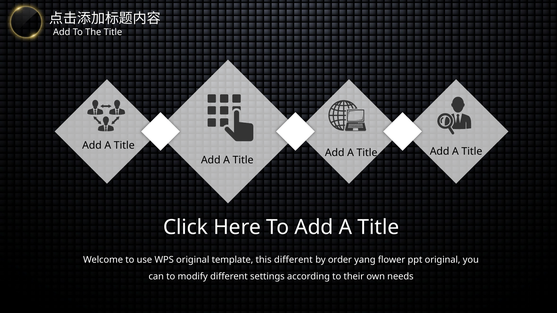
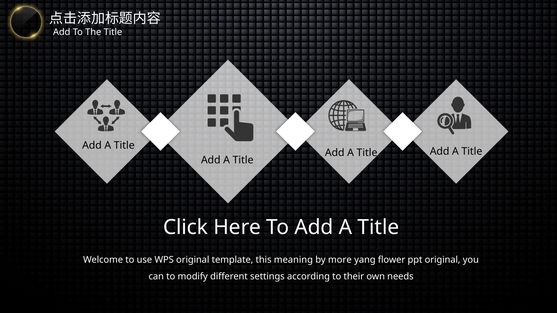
this different: different -> meaning
order: order -> more
